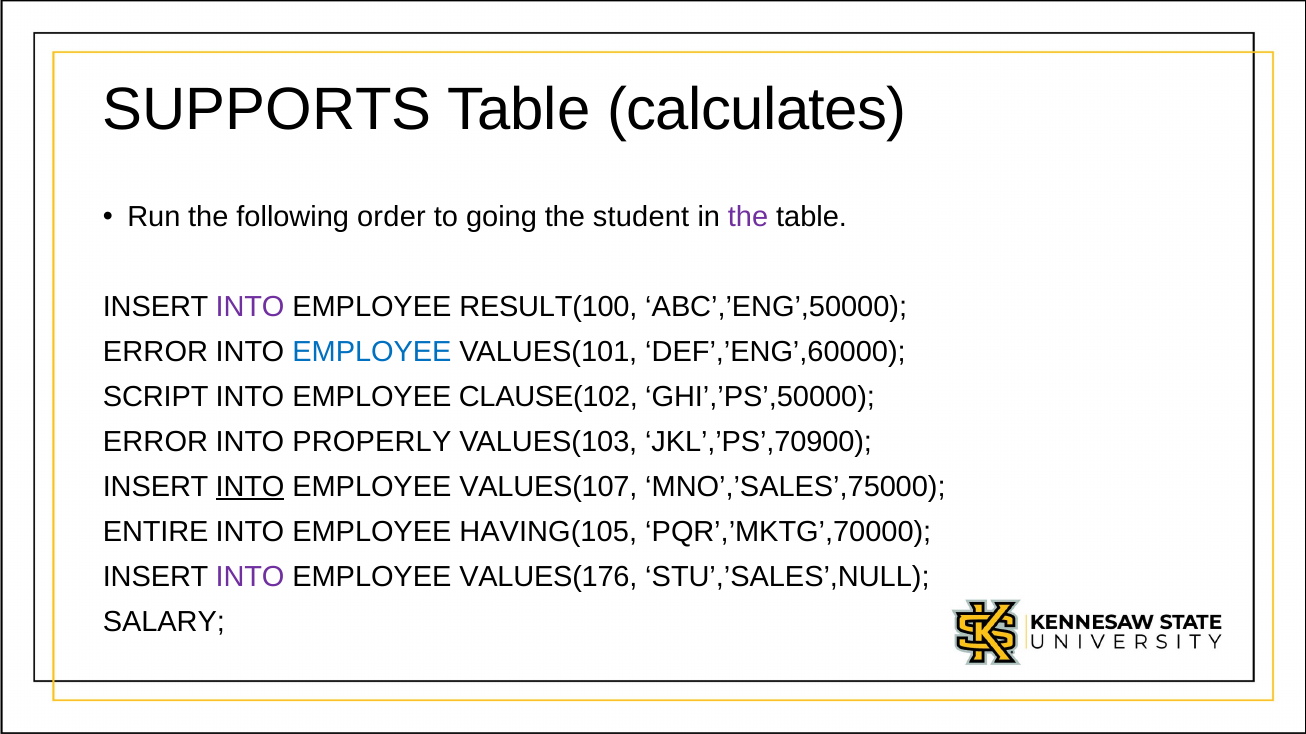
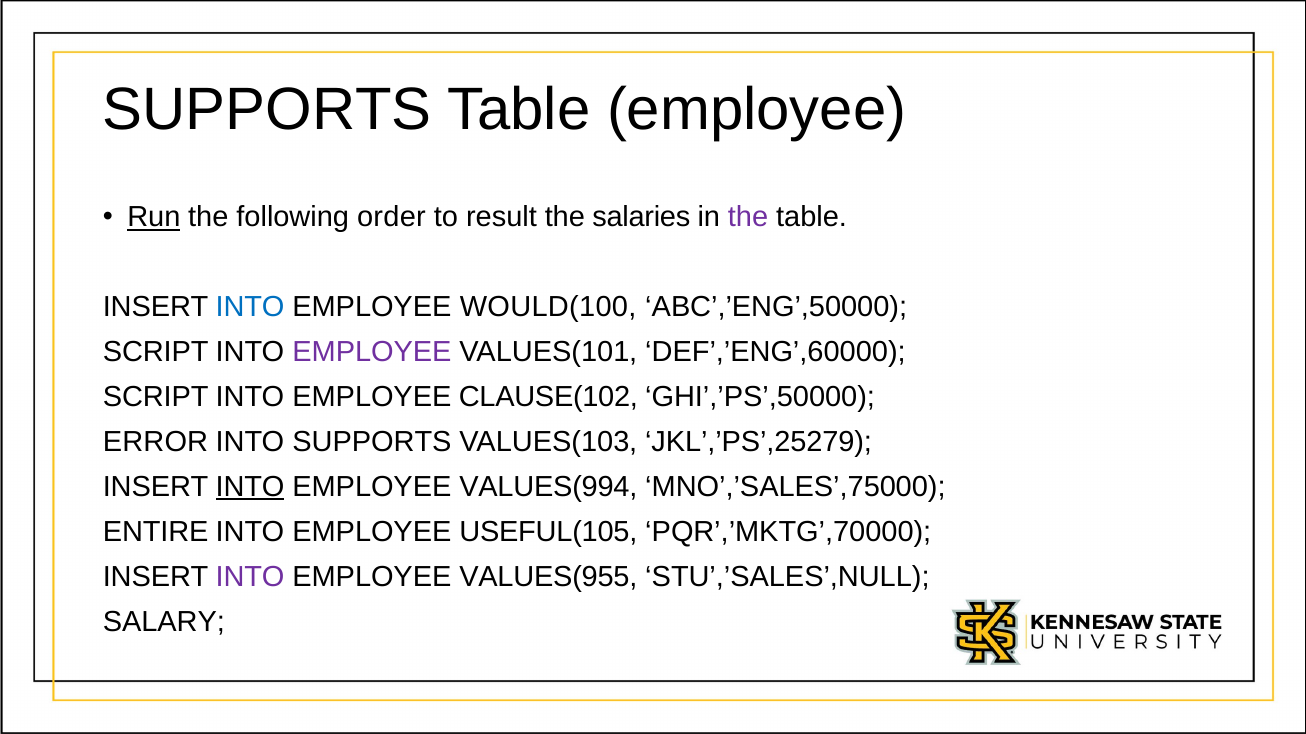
Table calculates: calculates -> employee
Run underline: none -> present
going: going -> result
student: student -> salaries
INTO at (250, 307) colour: purple -> blue
RESULT(100: RESULT(100 -> WOULD(100
ERROR at (155, 352): ERROR -> SCRIPT
EMPLOYEE at (372, 352) colour: blue -> purple
INTO PROPERLY: PROPERLY -> SUPPORTS
JKL’,’PS’,70900: JKL’,’PS’,70900 -> JKL’,’PS’,25279
VALUES(107: VALUES(107 -> VALUES(994
HAVING(105: HAVING(105 -> USEFUL(105
VALUES(176: VALUES(176 -> VALUES(955
